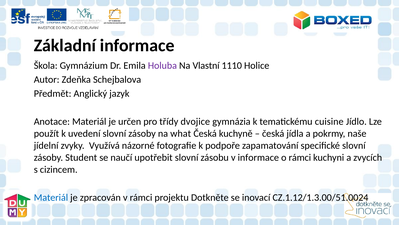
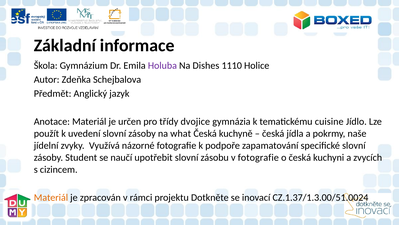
Vlastní: Vlastní -> Dishes
v informace: informace -> fotografie
o rámci: rámci -> česká
Materiál at (51, 197) colour: blue -> orange
CZ.1.12/1.3.00/51.0024: CZ.1.12/1.3.00/51.0024 -> CZ.1.37/1.3.00/51.0024
